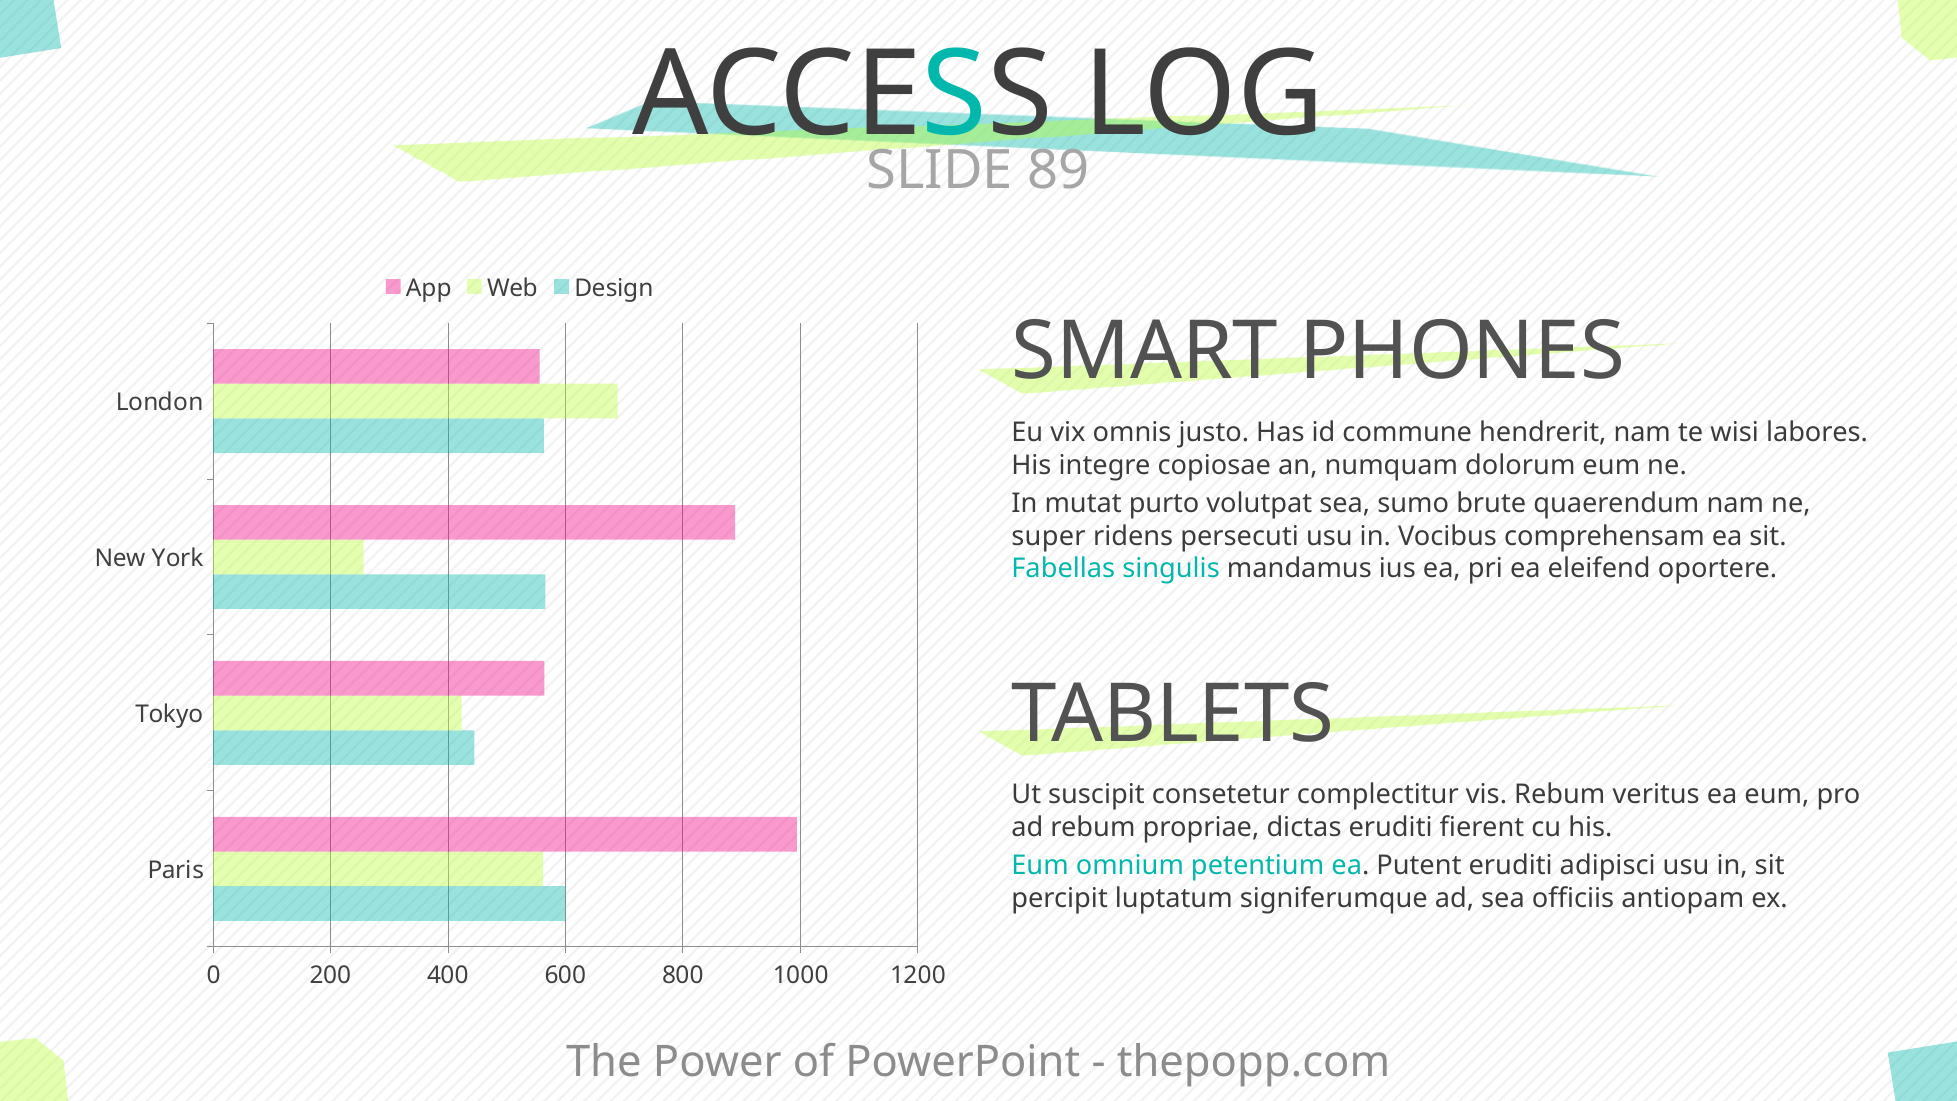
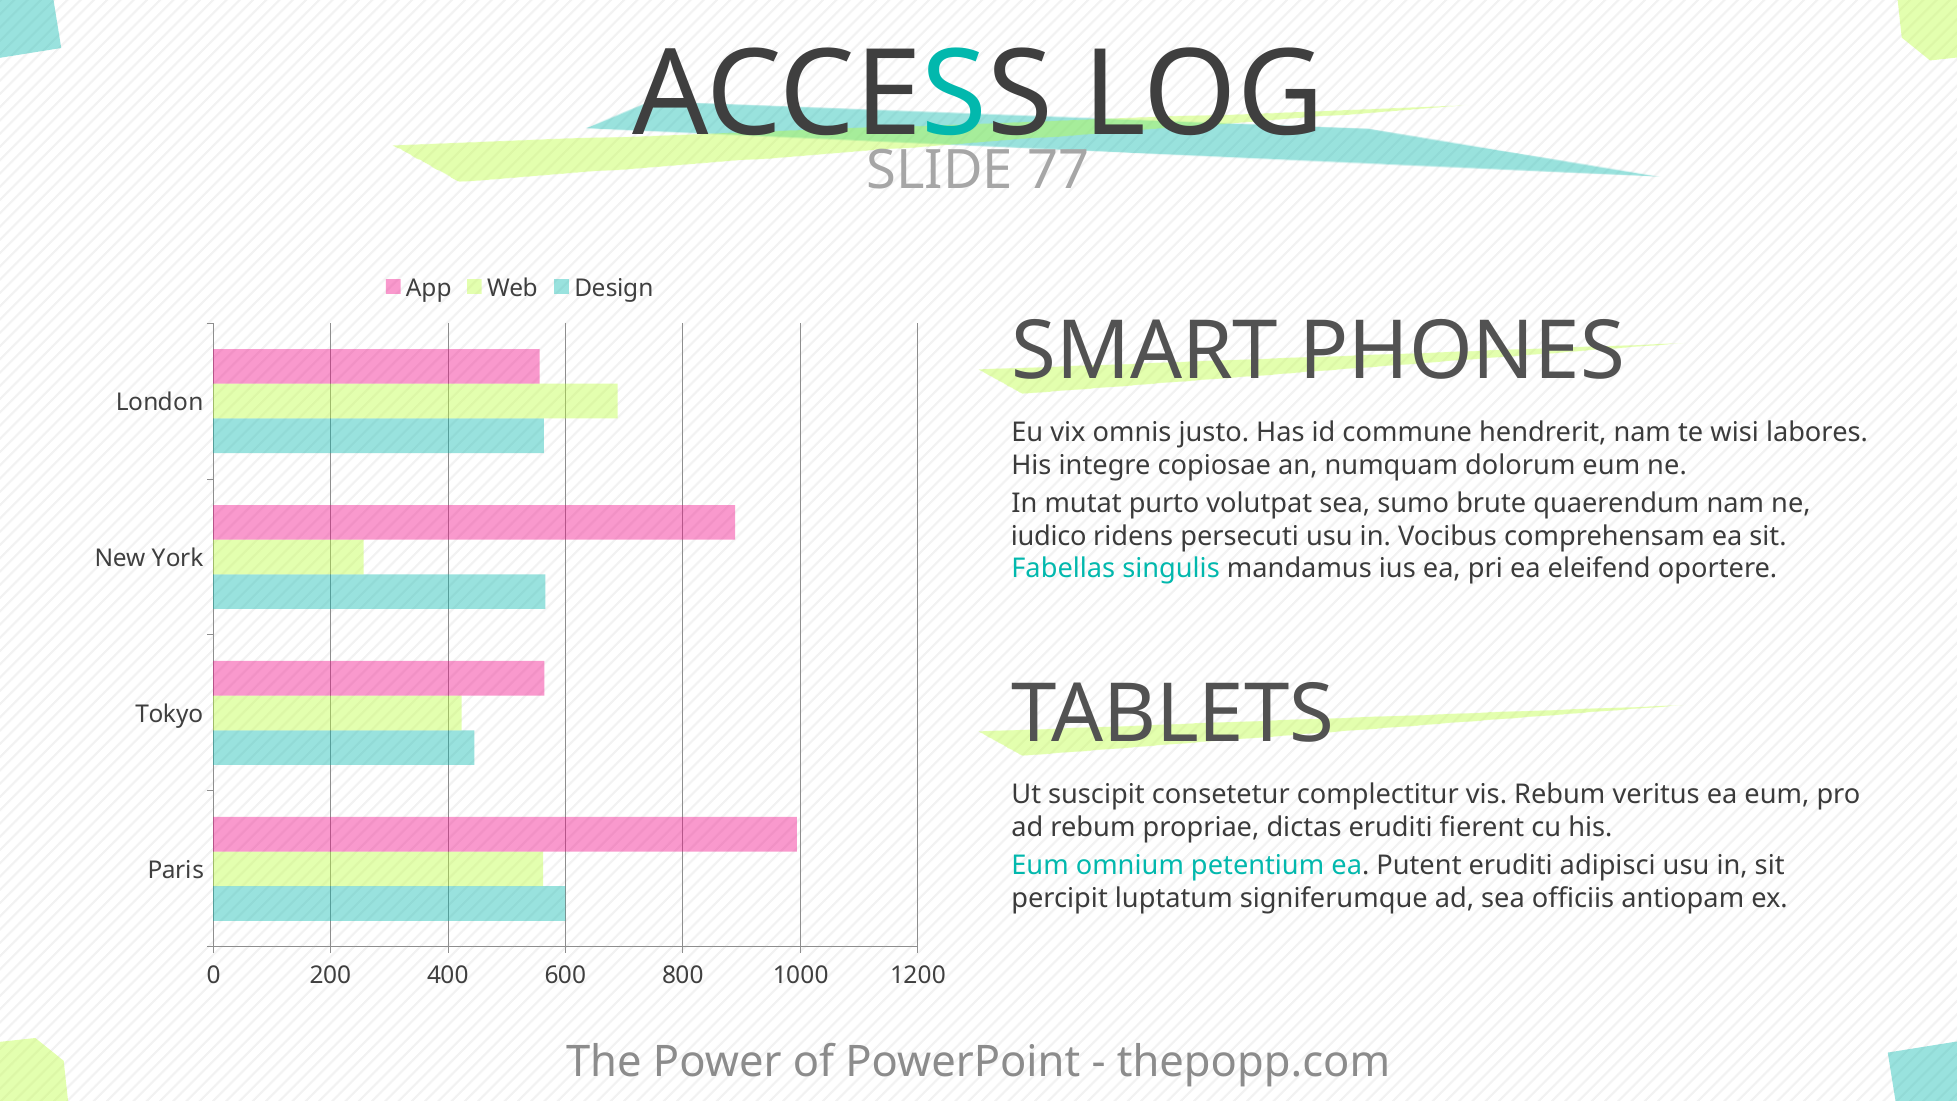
89: 89 -> 77
super: super -> iudico
